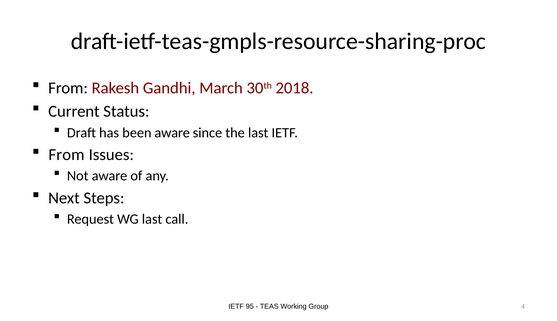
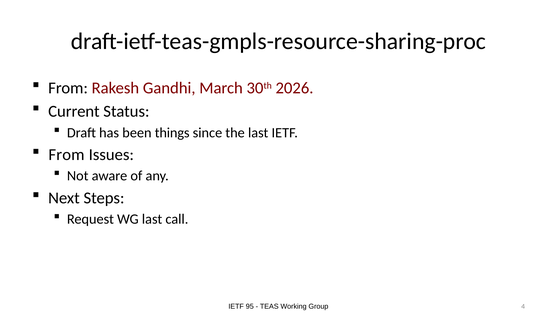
2018: 2018 -> 2026
been aware: aware -> things
